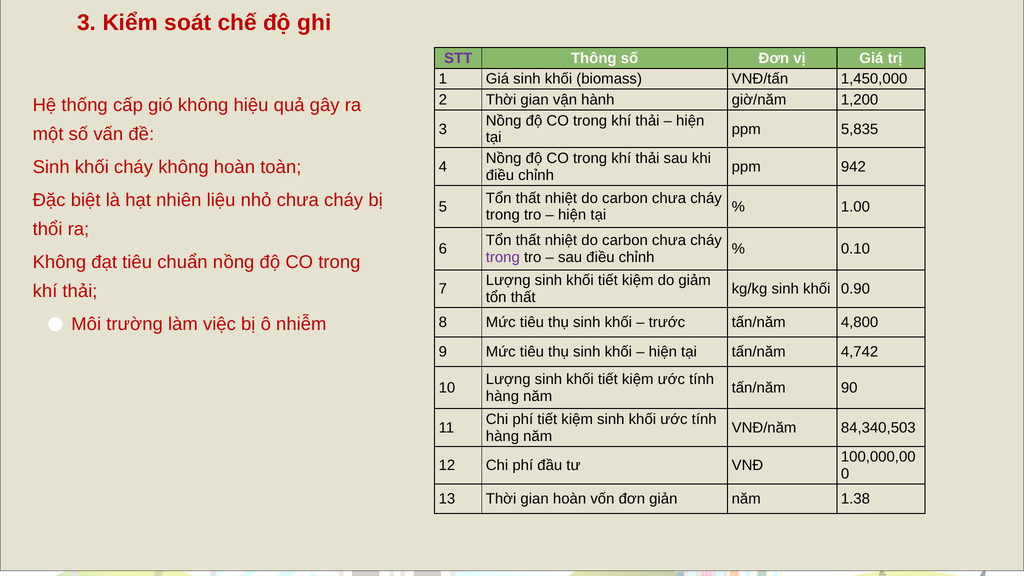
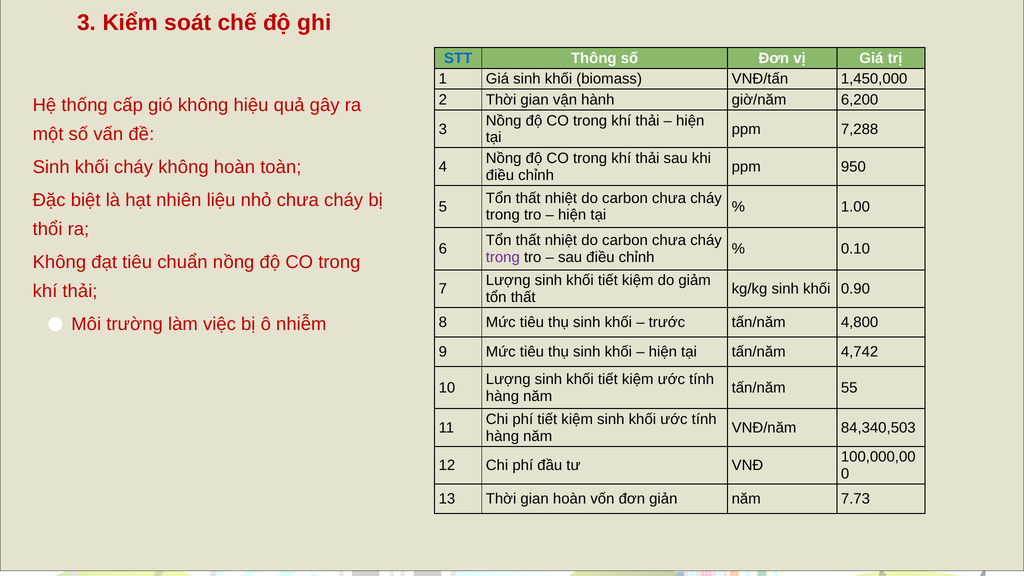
STT colour: purple -> blue
1,200: 1,200 -> 6,200
5,835: 5,835 -> 7,288
942: 942 -> 950
90: 90 -> 55
1.38: 1.38 -> 7.73
